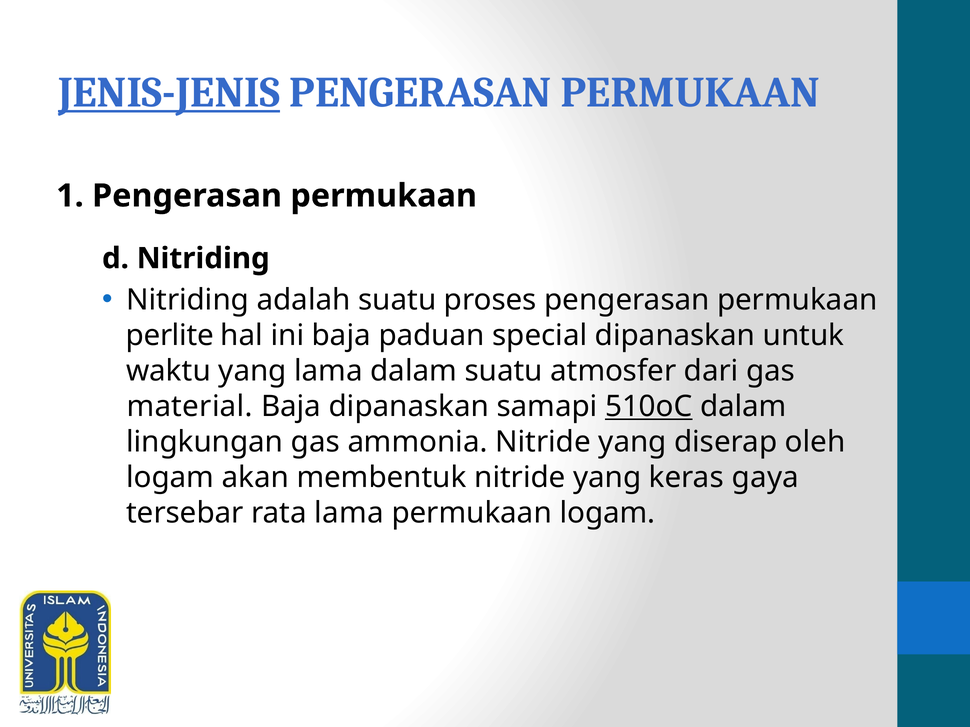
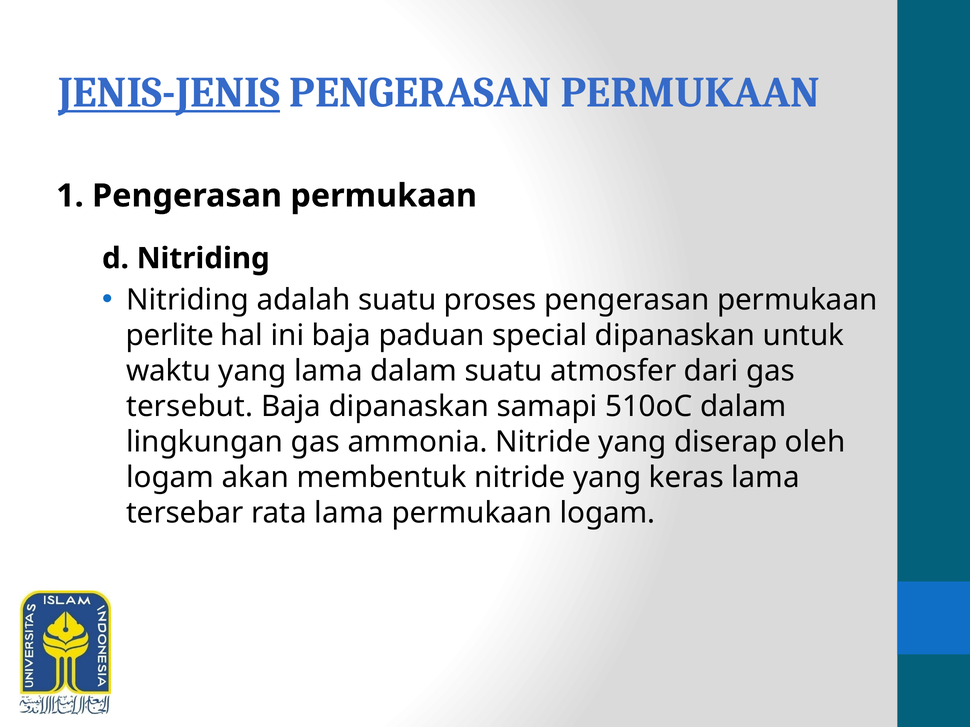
material: material -> tersebut
510oC underline: present -> none
keras gaya: gaya -> lama
